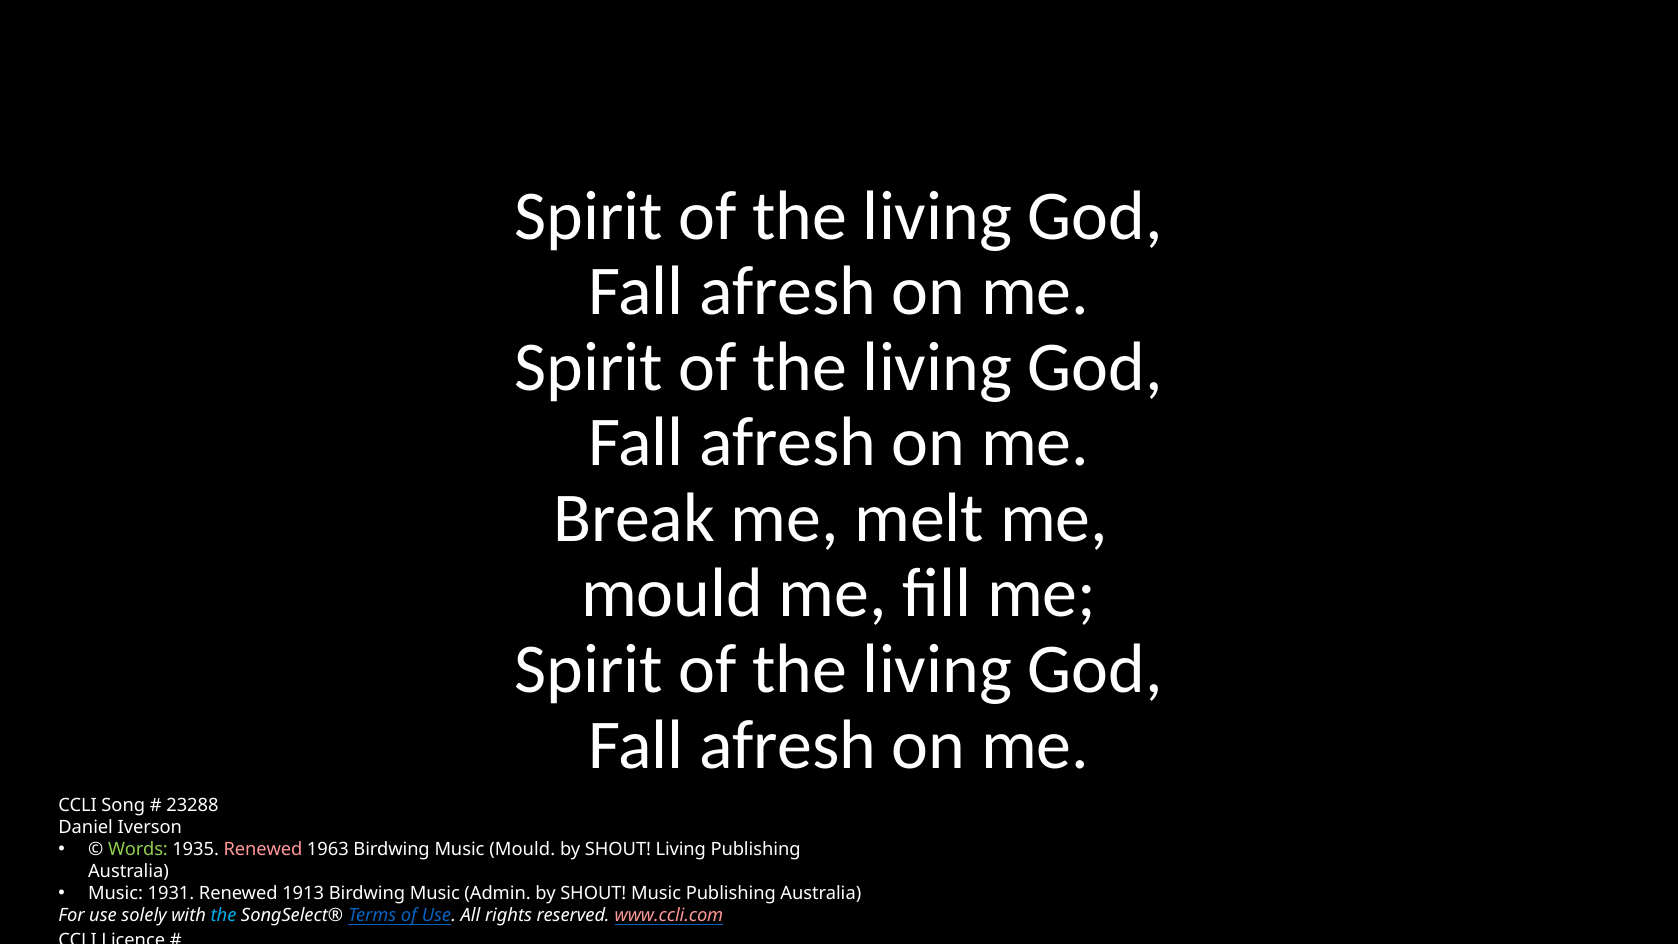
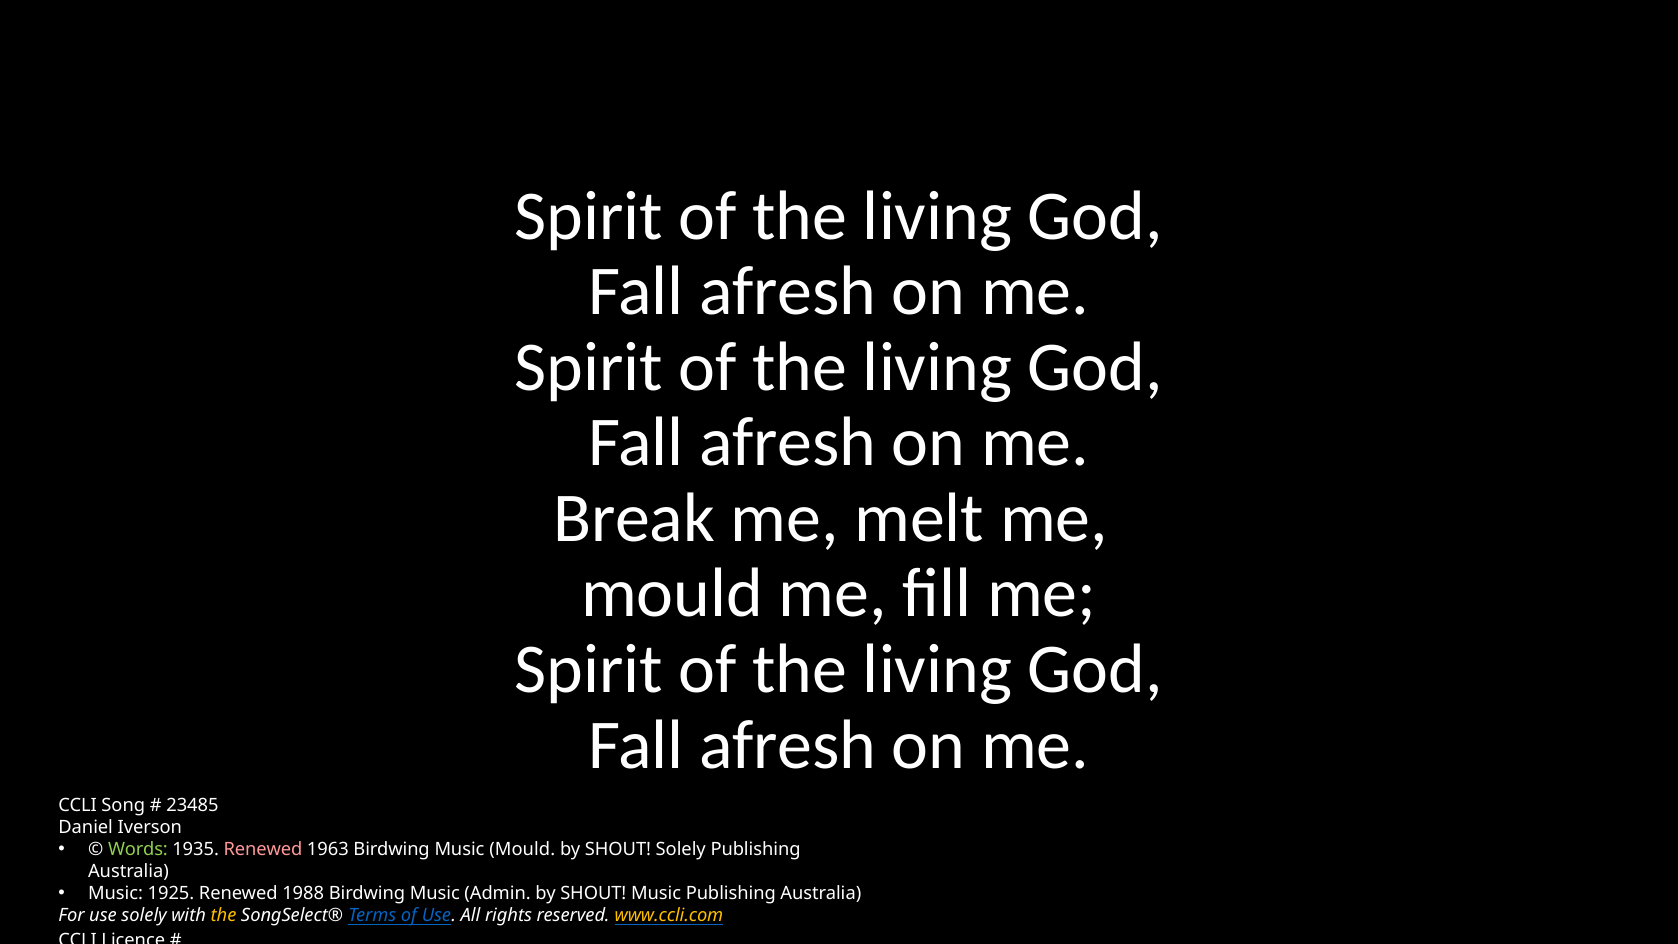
23288: 23288 -> 23485
SHOUT Living: Living -> Solely
1931: 1931 -> 1925
1913: 1913 -> 1988
the at (224, 915) colour: light blue -> yellow
www.ccli.com colour: pink -> yellow
